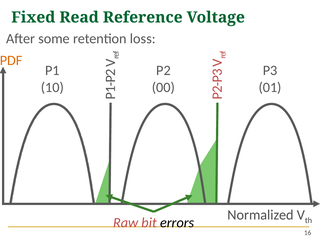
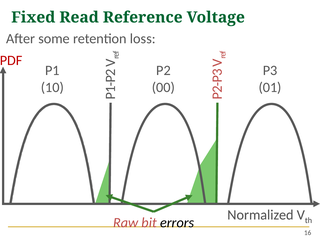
PDF colour: orange -> red
